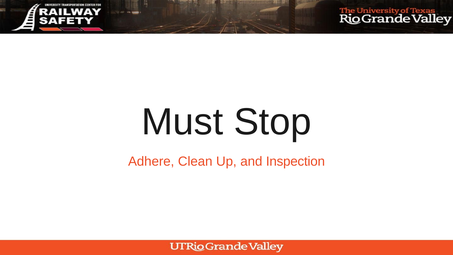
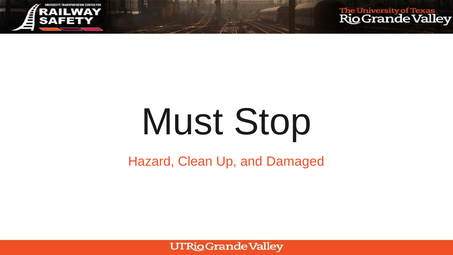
Adhere: Adhere -> Hazard
Inspection: Inspection -> Damaged
